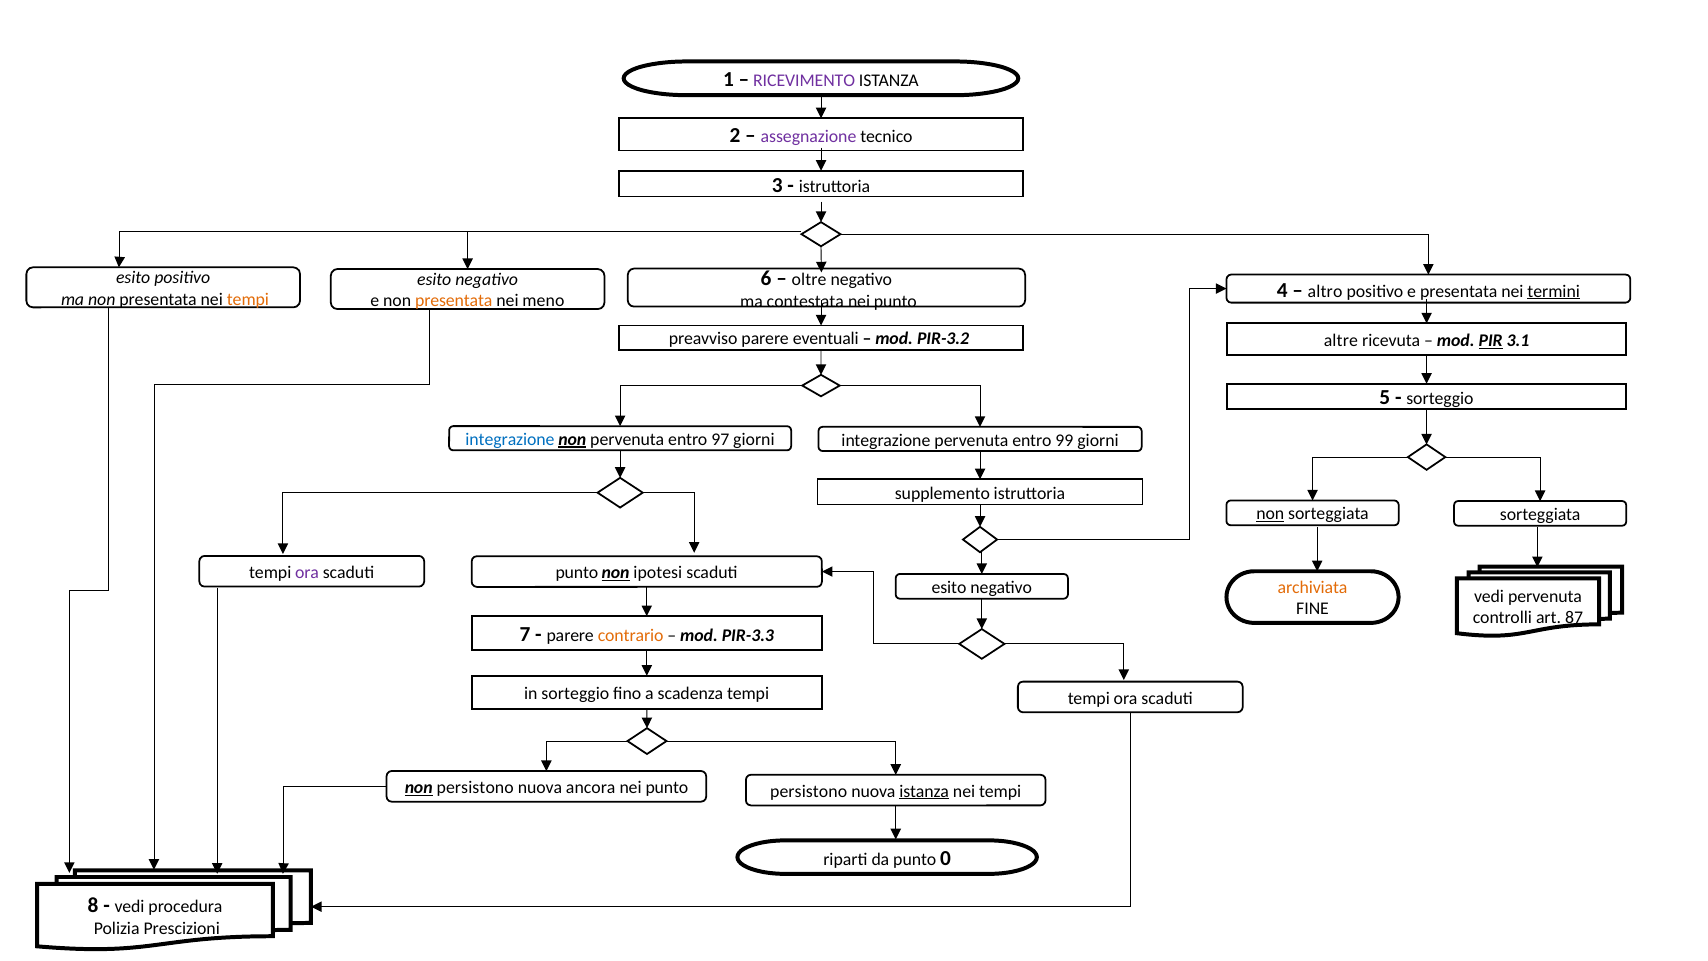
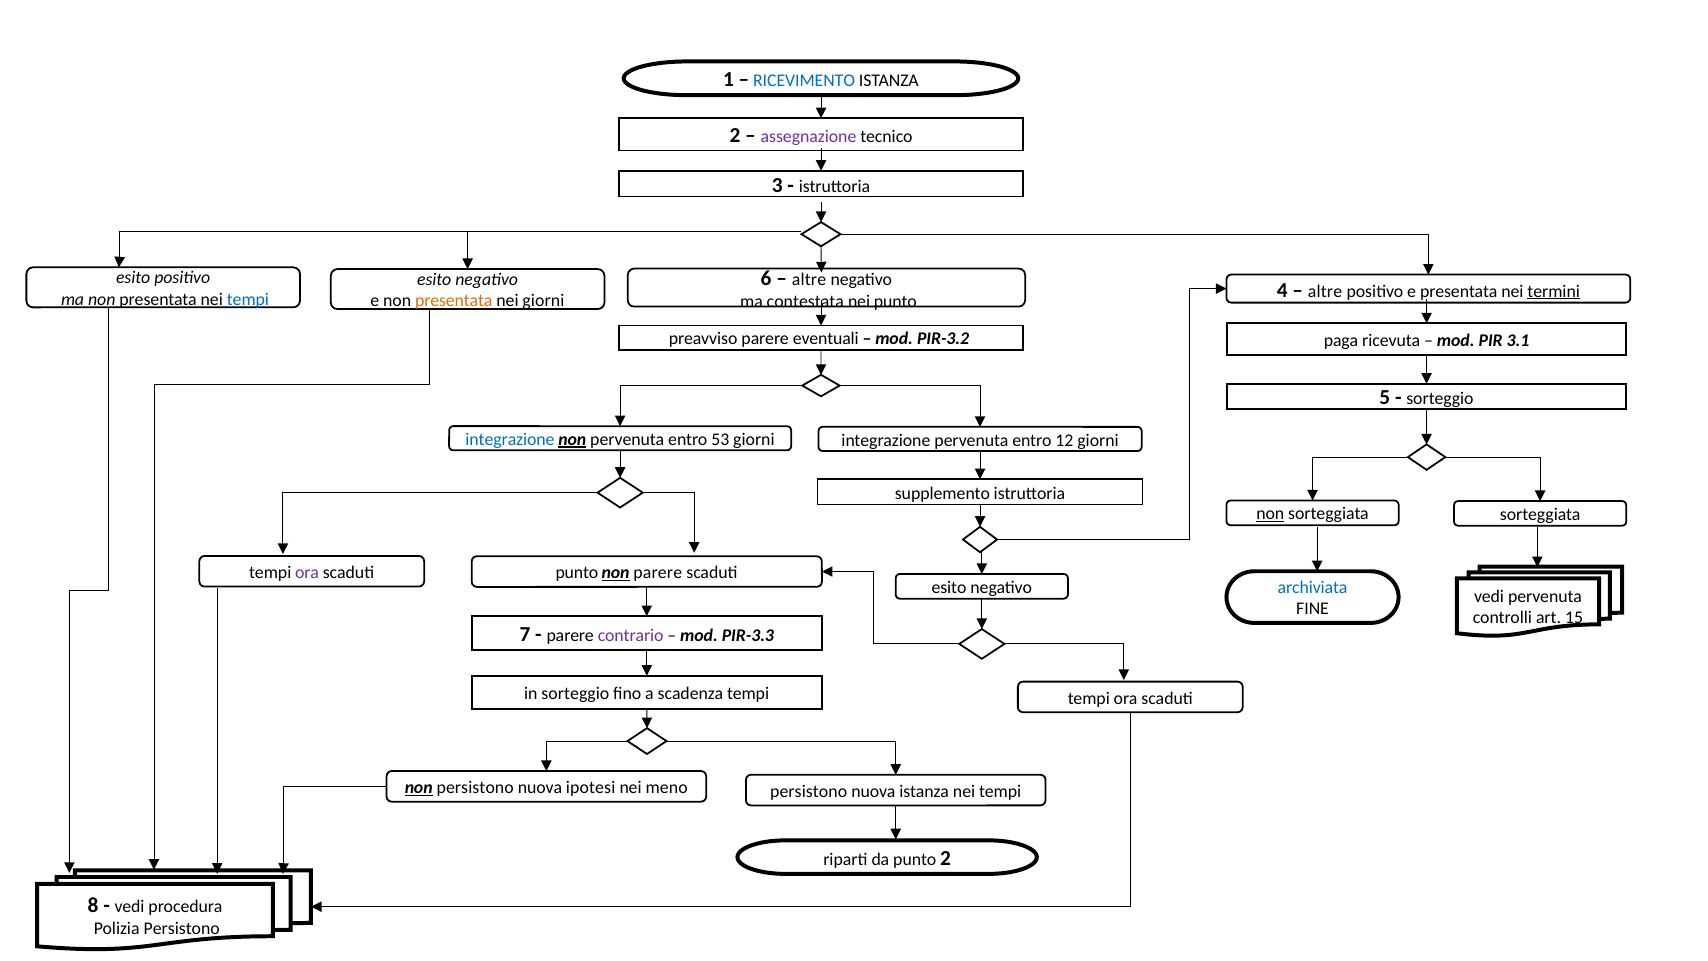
RICEVIMENTO colour: purple -> blue
oltre at (809, 279): oltre -> altre
altro at (1325, 291): altro -> altre
tempi at (248, 299) colour: orange -> blue
nei meno: meno -> giorni
altre: altre -> paga
PIR underline: present -> none
97: 97 -> 53
99: 99 -> 12
non ipotesi: ipotesi -> parere
archiviata colour: orange -> blue
87: 87 -> 15
contrario colour: orange -> purple
ancora: ancora -> ipotesi
punto at (667, 787): punto -> meno
istanza at (924, 791) underline: present -> none
punto 0: 0 -> 2
Polizia Prescizioni: Prescizioni -> Persistono
